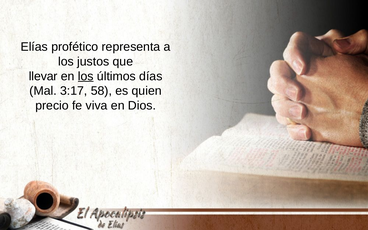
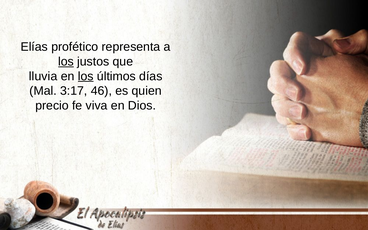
los at (66, 61) underline: none -> present
llevar: llevar -> lluvia
58: 58 -> 46
